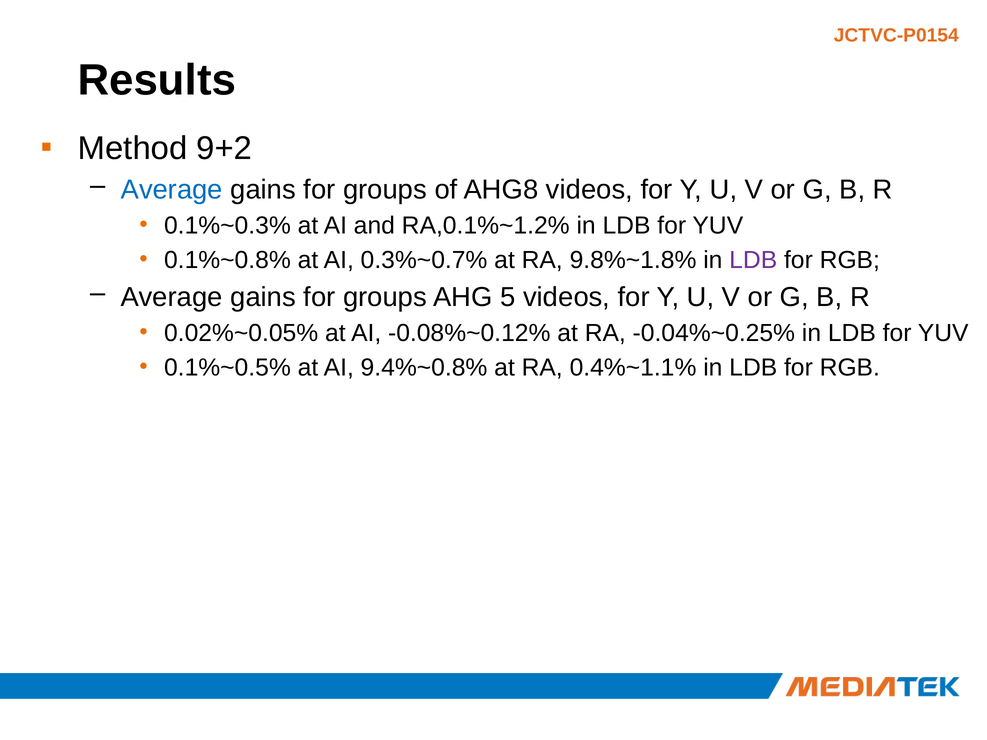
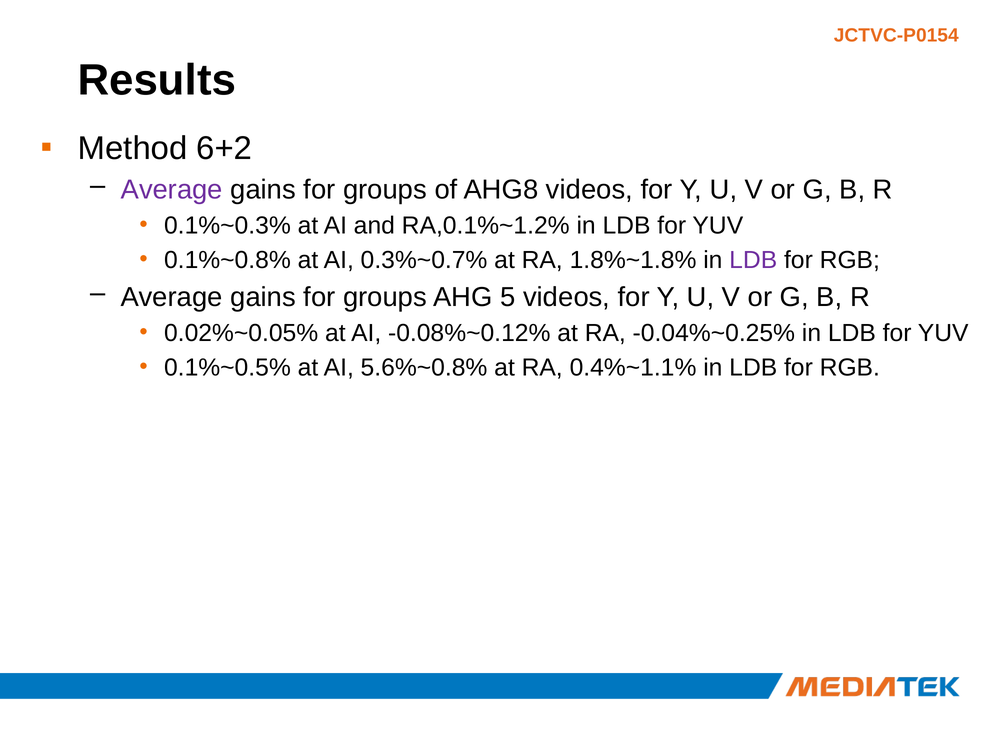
9+2: 9+2 -> 6+2
Average at (172, 190) colour: blue -> purple
9.8%~1.8%: 9.8%~1.8% -> 1.8%~1.8%
9.4%~0.8%: 9.4%~0.8% -> 5.6%~0.8%
